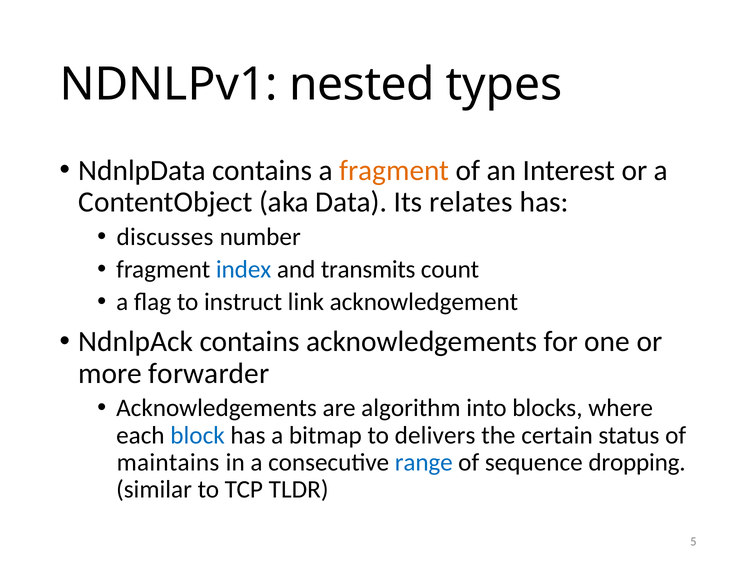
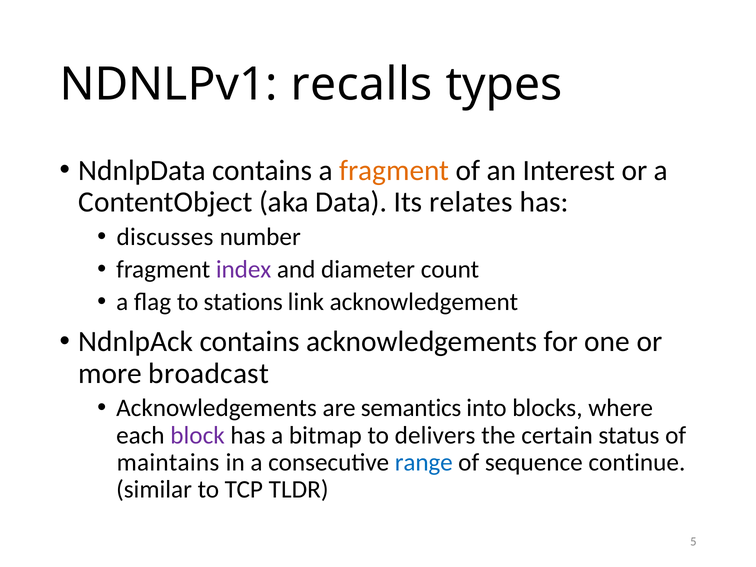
nested: nested -> recalls
index colour: blue -> purple
transmits: transmits -> diameter
instruct: instruct -> stations
forwarder: forwarder -> broadcast
algorithm: algorithm -> semantics
block colour: blue -> purple
dropping: dropping -> continue
